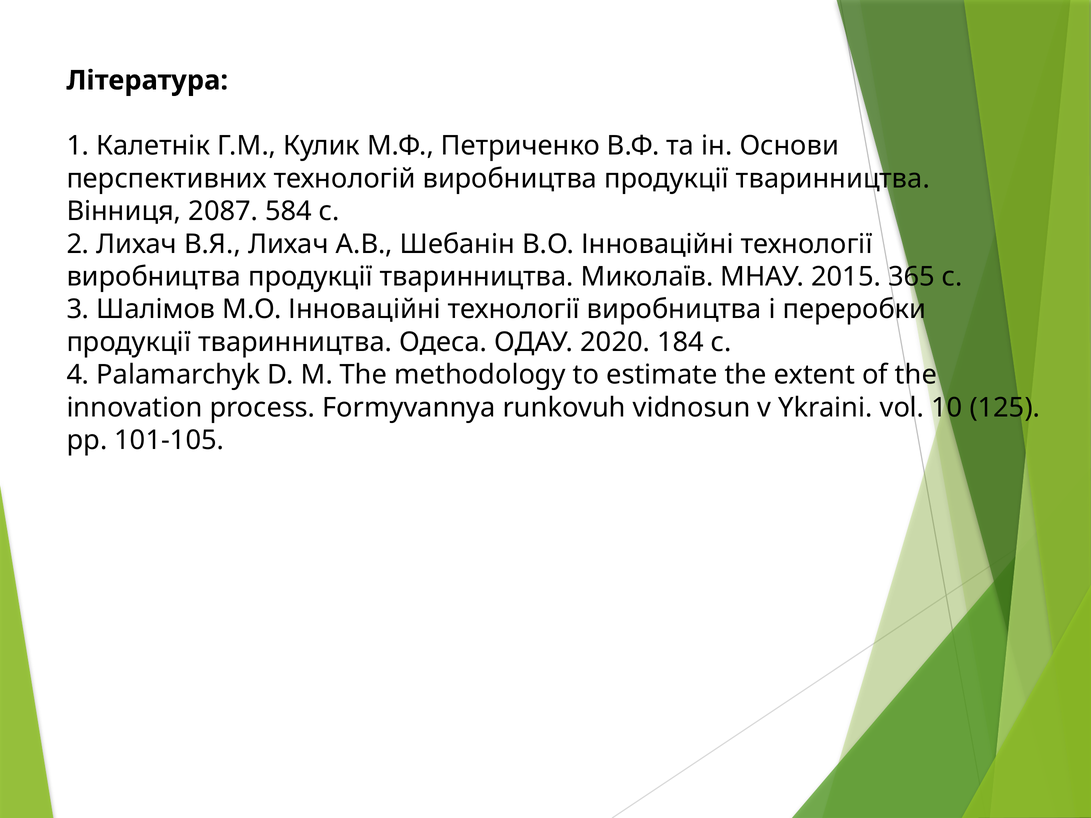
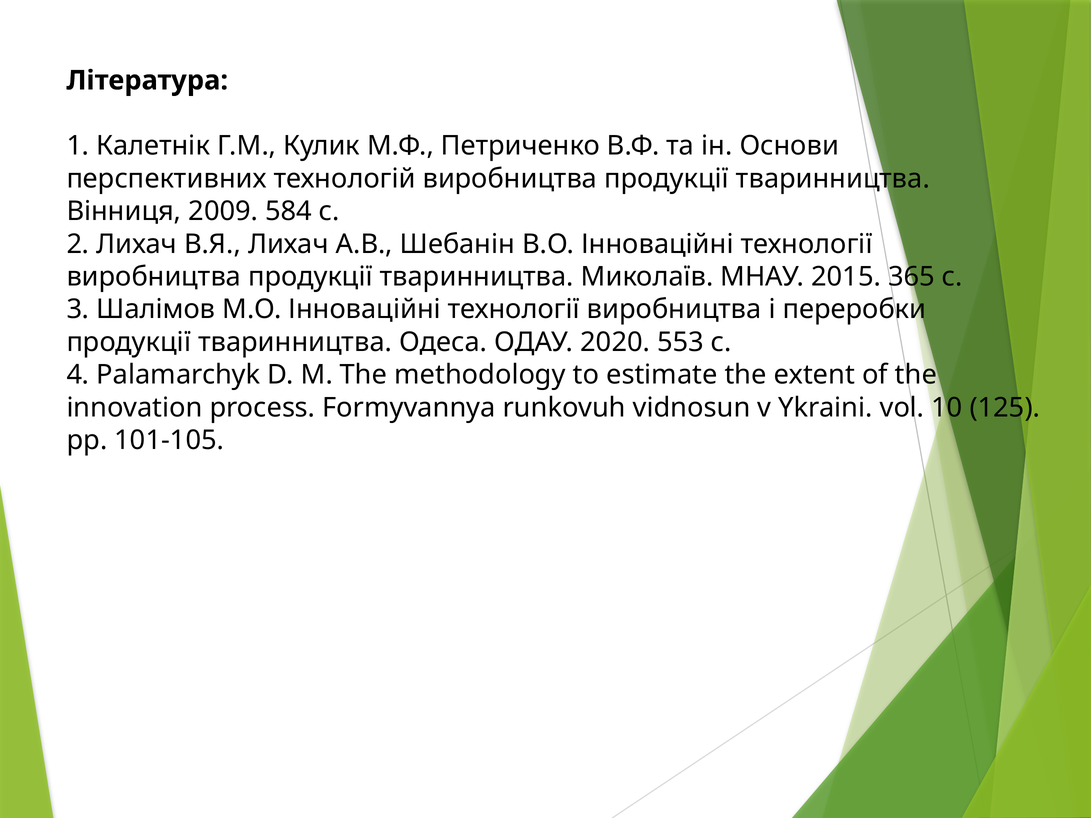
2087: 2087 -> 2009
184: 184 -> 553
